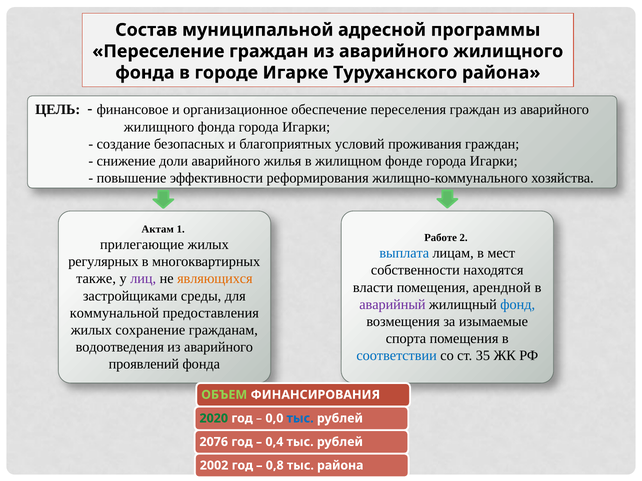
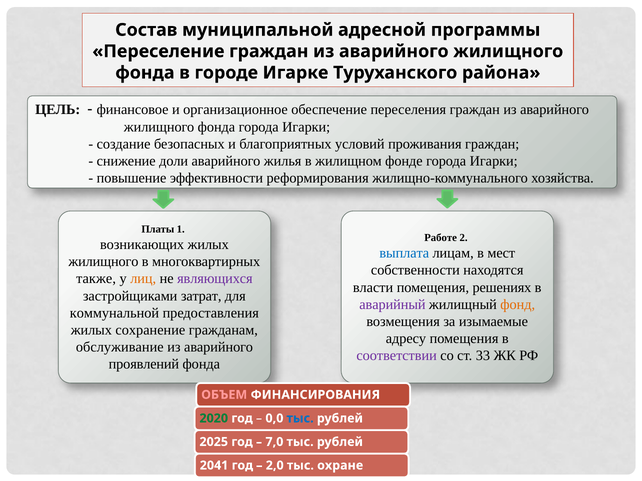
Актам: Актам -> Платы
прилегающие: прилегающие -> возникающих
регулярных at (103, 262): регулярных -> жилищного
лиц colour: purple -> orange
являющихся colour: orange -> purple
арендной: арендной -> решениях
среды: среды -> затрат
фонд colour: blue -> orange
спорта: спорта -> адресу
водоотведения: водоотведения -> обслуживание
соответствии colour: blue -> purple
35: 35 -> 33
ОБЪЕМ colour: light green -> pink
2076: 2076 -> 2025
0,4: 0,4 -> 7,0
2002: 2002 -> 2041
0,8: 0,8 -> 2,0
тыс района: района -> охране
